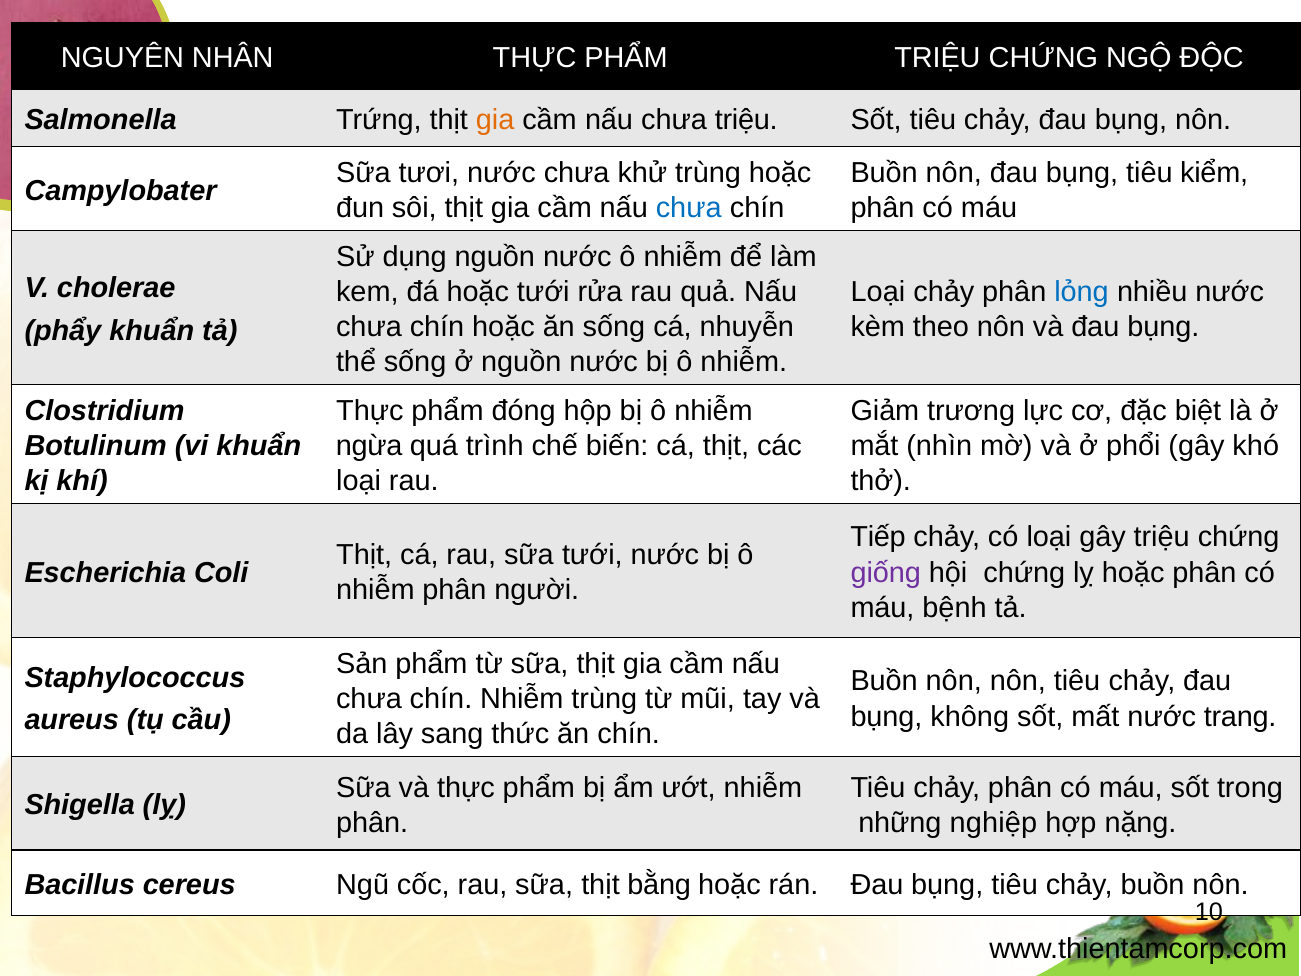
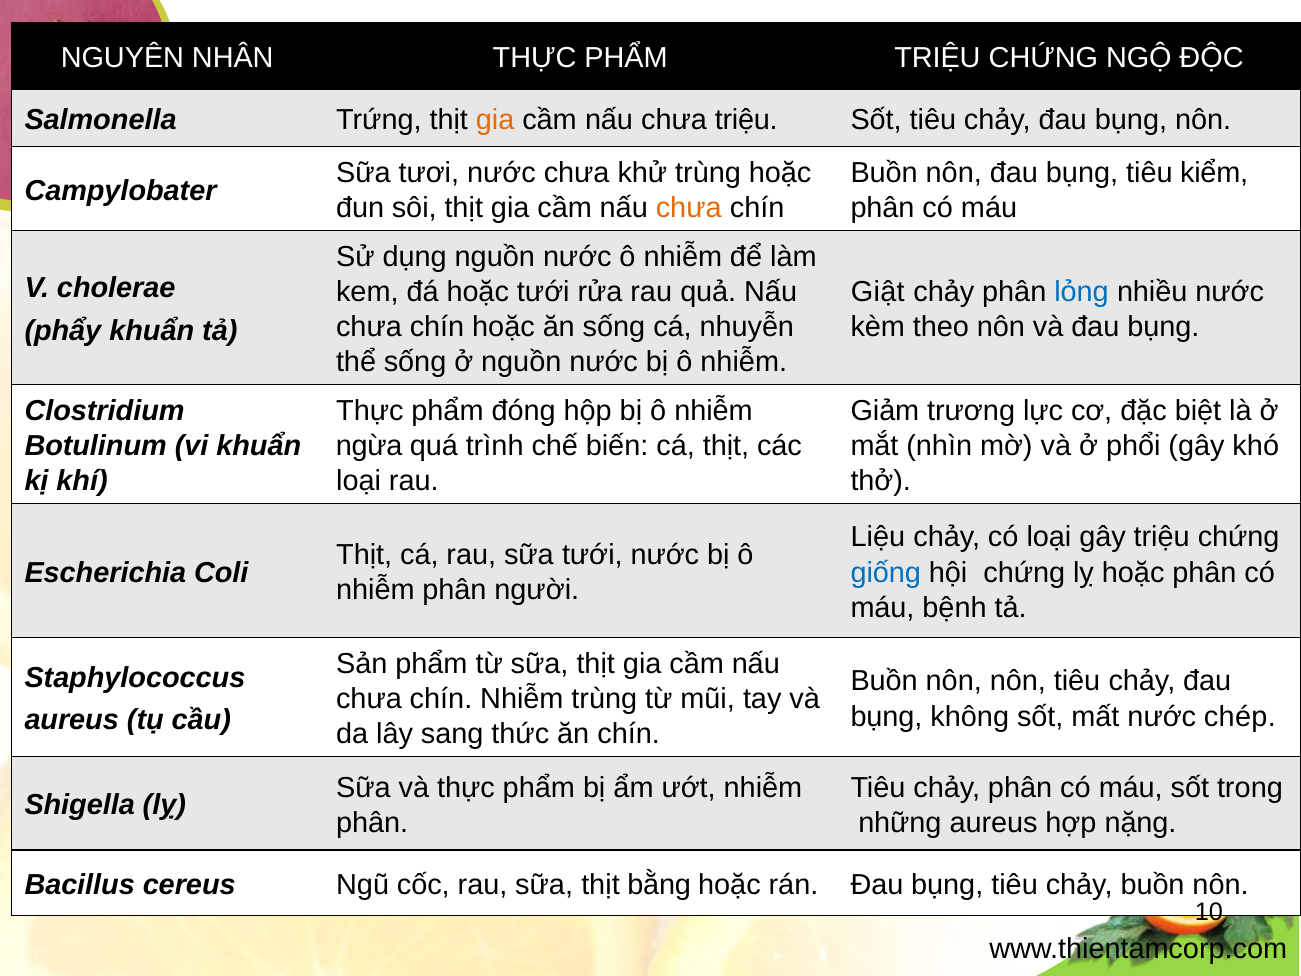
chưa at (689, 208) colour: blue -> orange
Loại at (878, 292): Loại -> Giật
Tiếp: Tiếp -> Liệu
giống colour: purple -> blue
trang: trang -> chép
những nghiệp: nghiệp -> aureus
